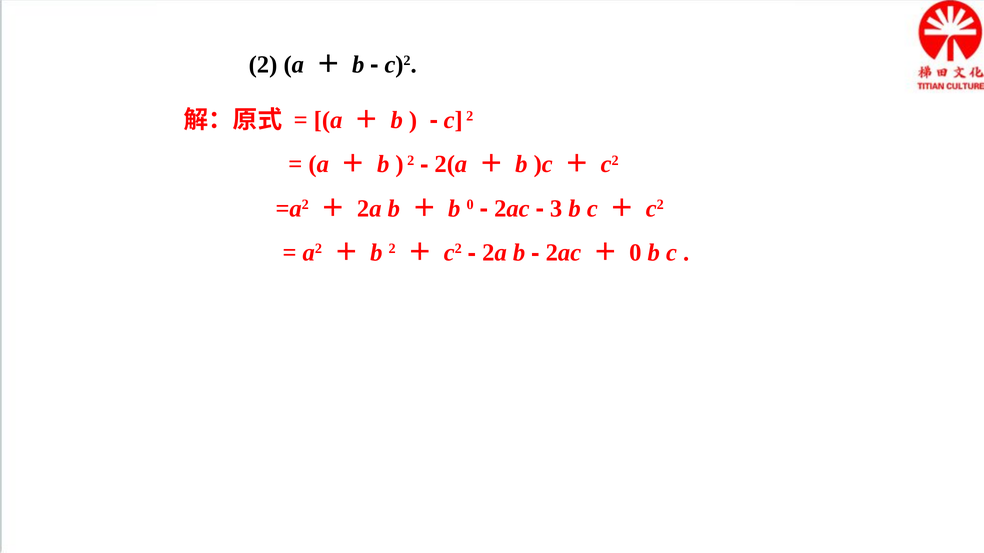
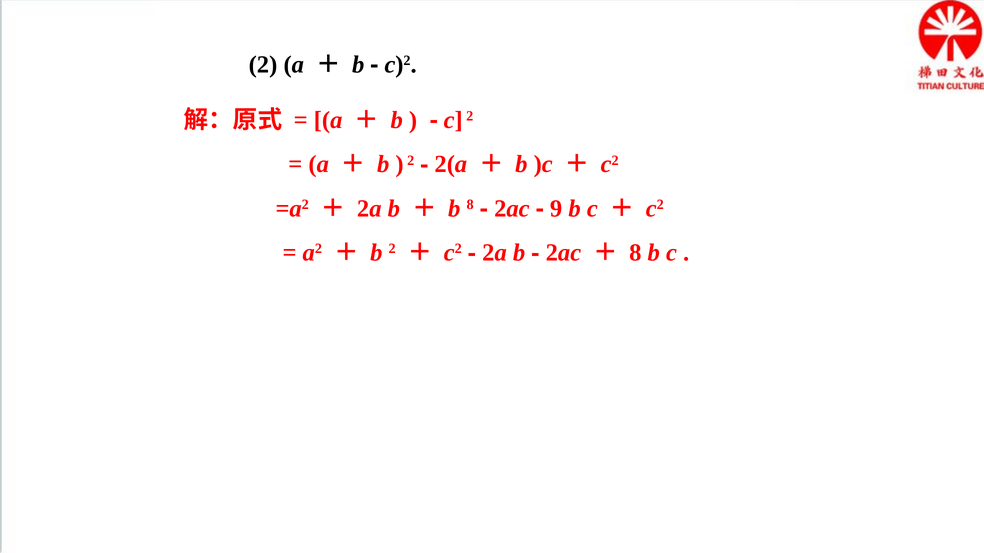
b 0: 0 -> 8
3: 3 -> 9
0 at (635, 253): 0 -> 8
